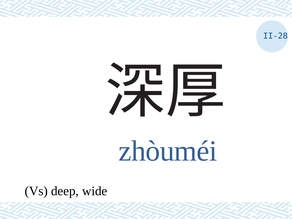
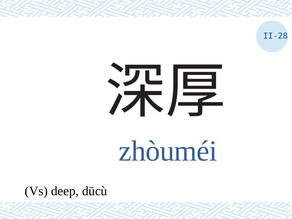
wide: wide -> dūcù
